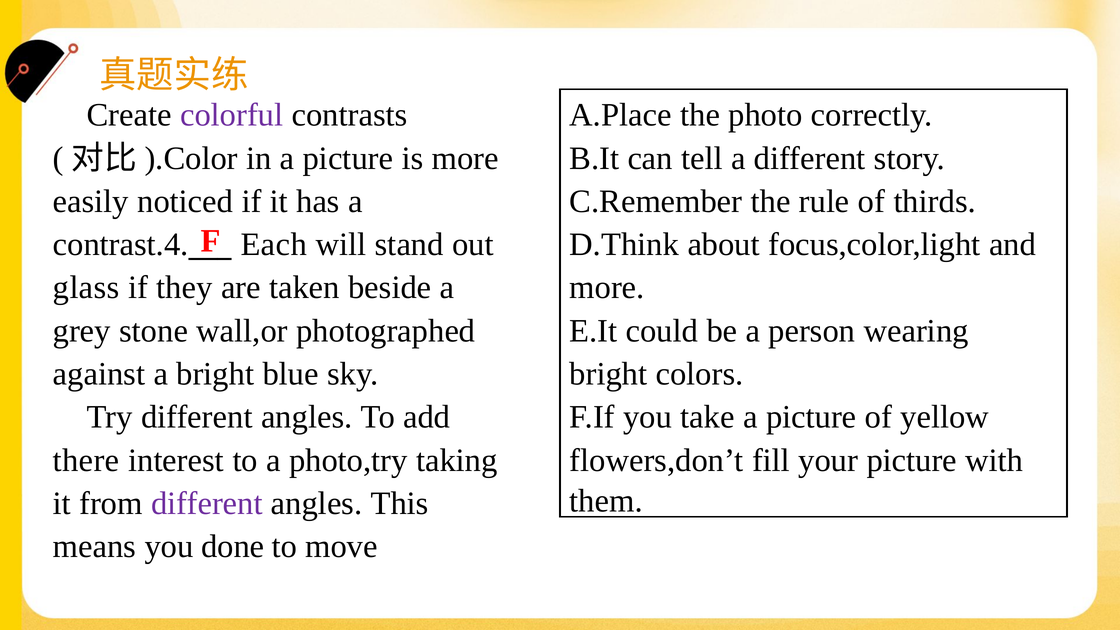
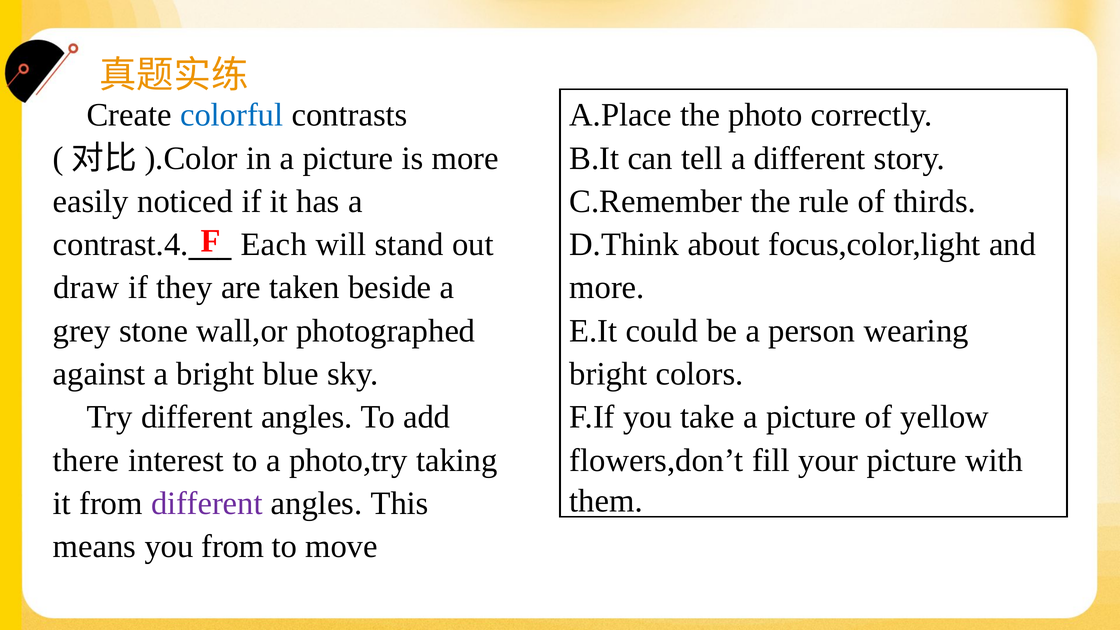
colorful colour: purple -> blue
glass: glass -> draw
you done: done -> from
